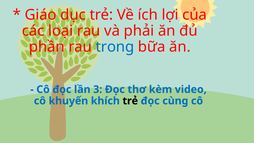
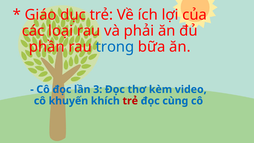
trẻ at (130, 101) colour: black -> red
